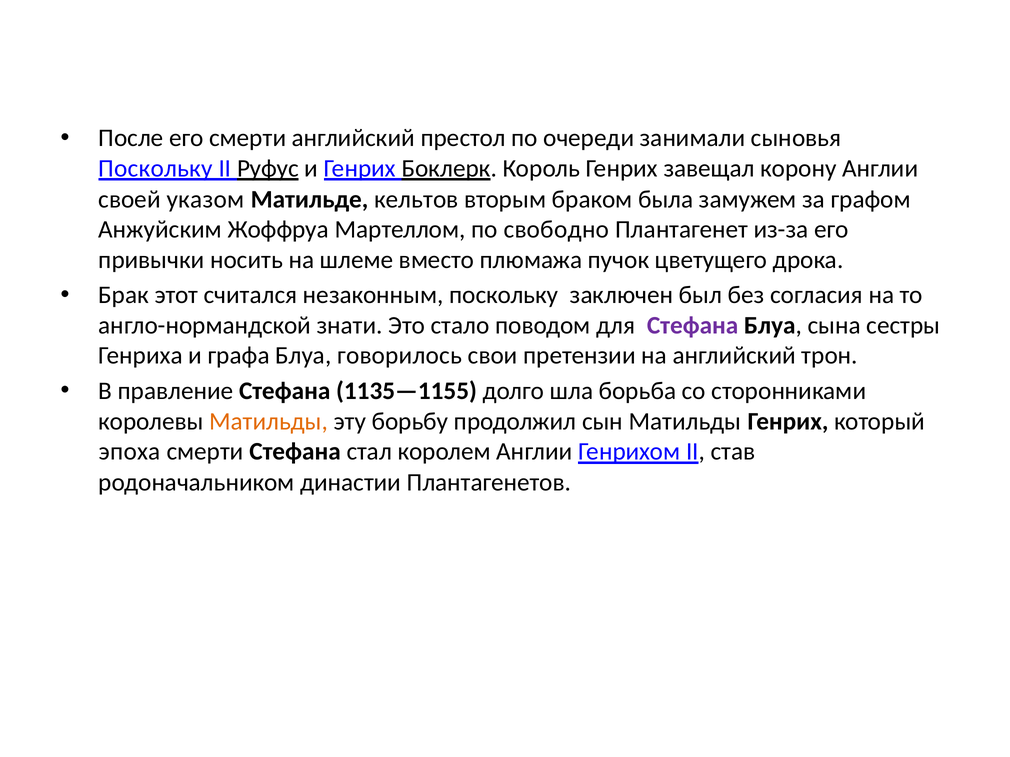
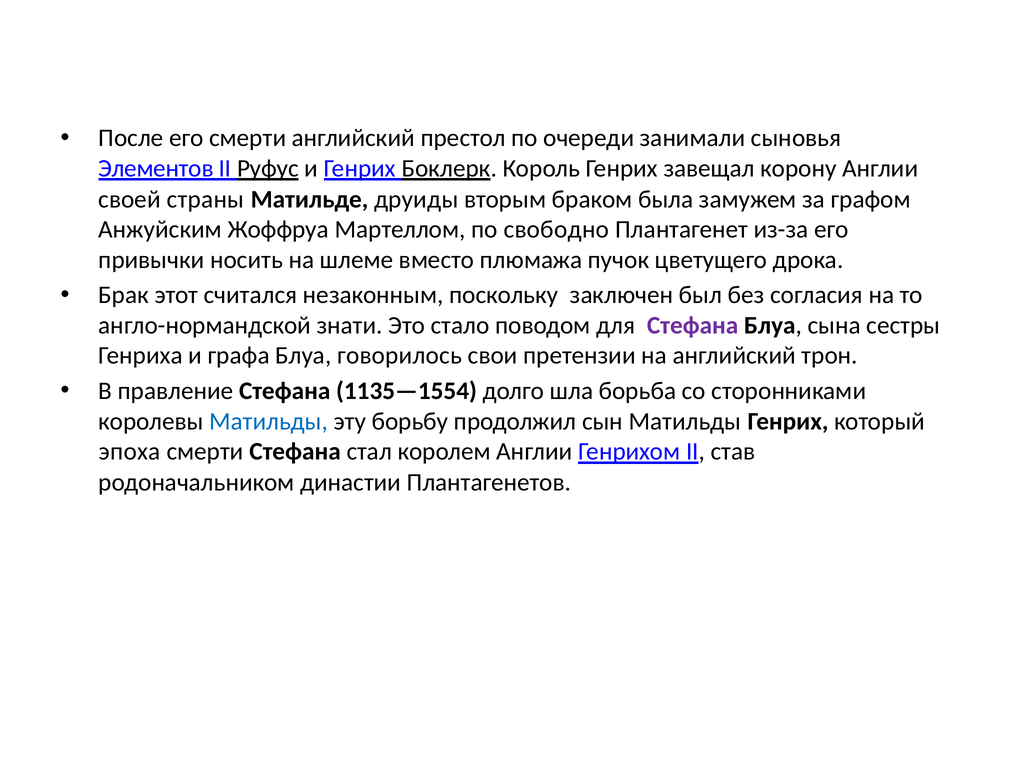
Поскольку at (156, 169): Поскольку -> Элементов
указом: указом -> страны
кельтов: кельтов -> друиды
1135—1155: 1135—1155 -> 1135—1554
Матильды at (269, 422) colour: orange -> blue
